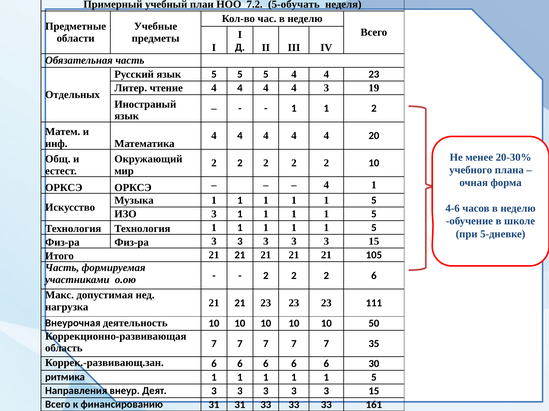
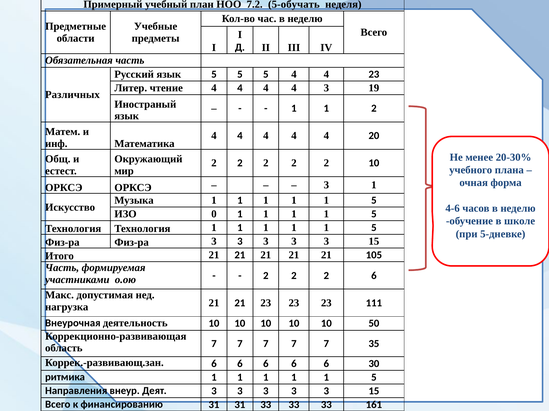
Отдельных: Отдельных -> Различных
4 at (326, 185): 4 -> 3
ИЗО 3: 3 -> 0
